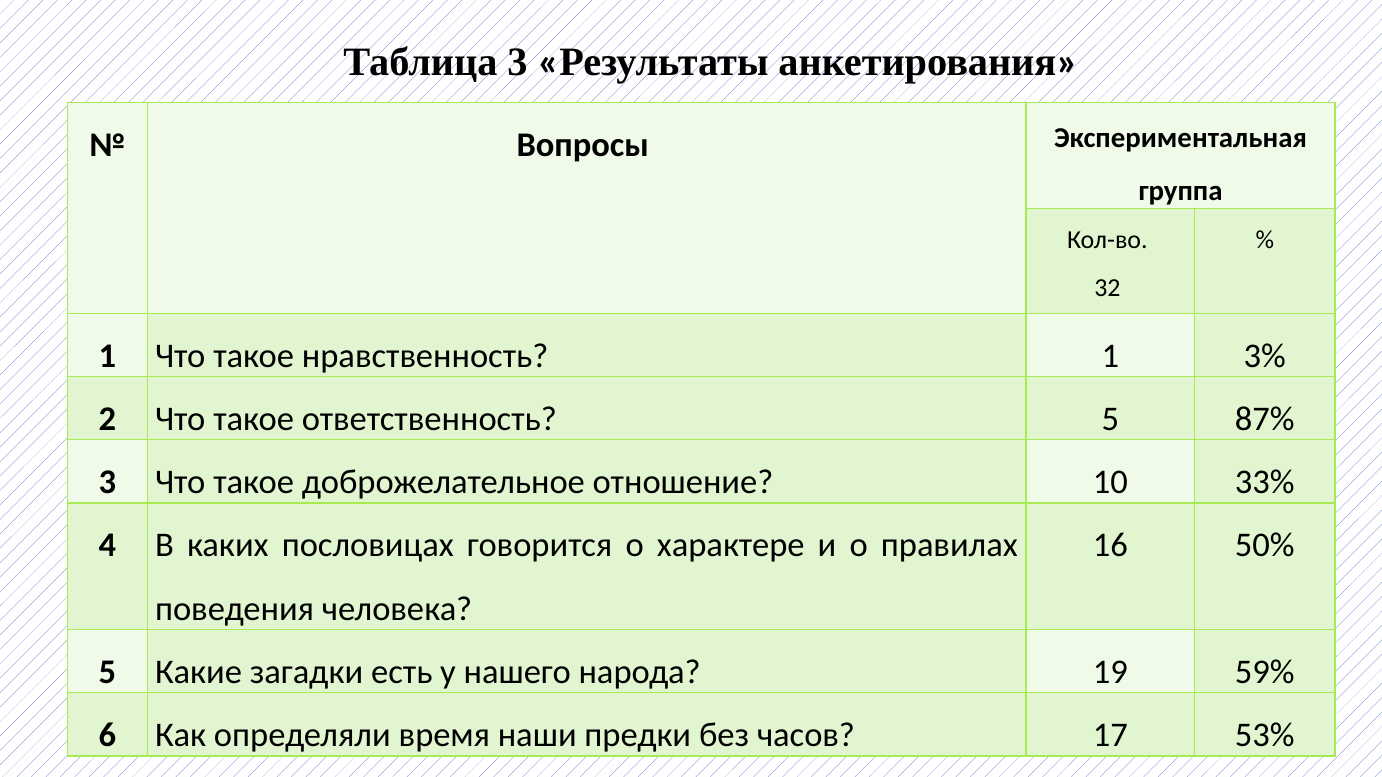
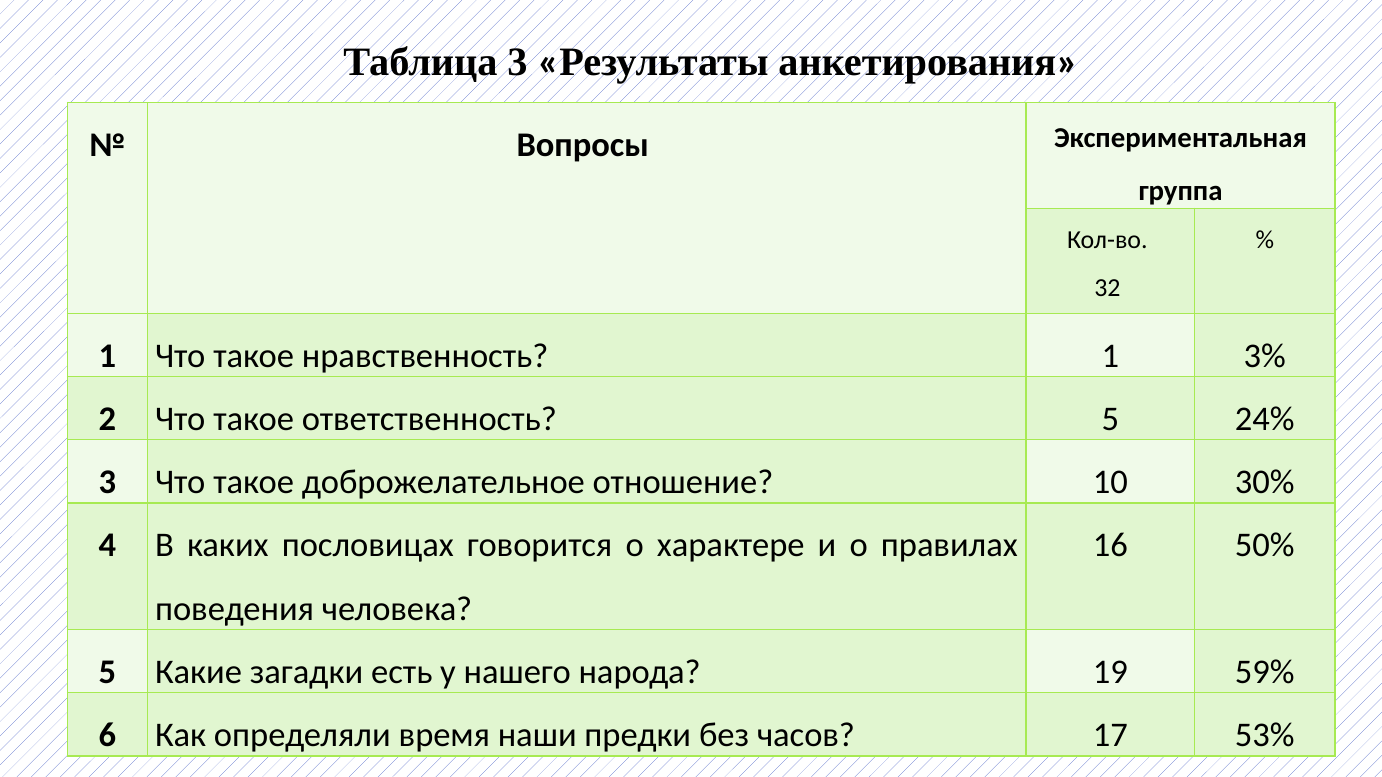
87%: 87% -> 24%
33%: 33% -> 30%
